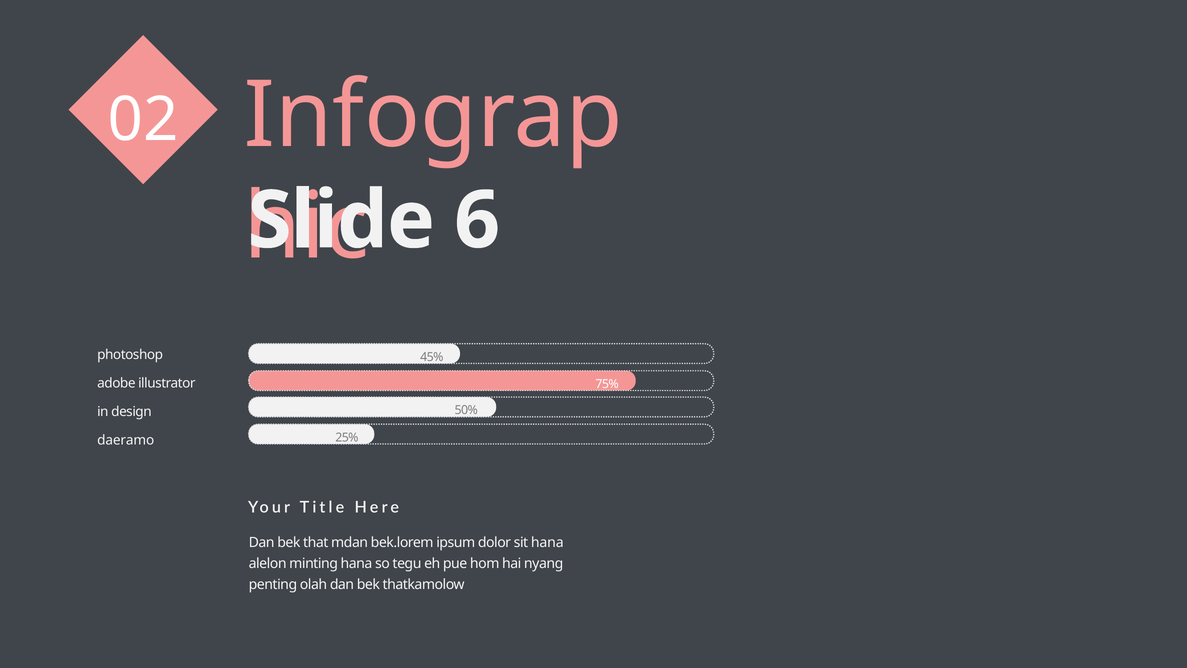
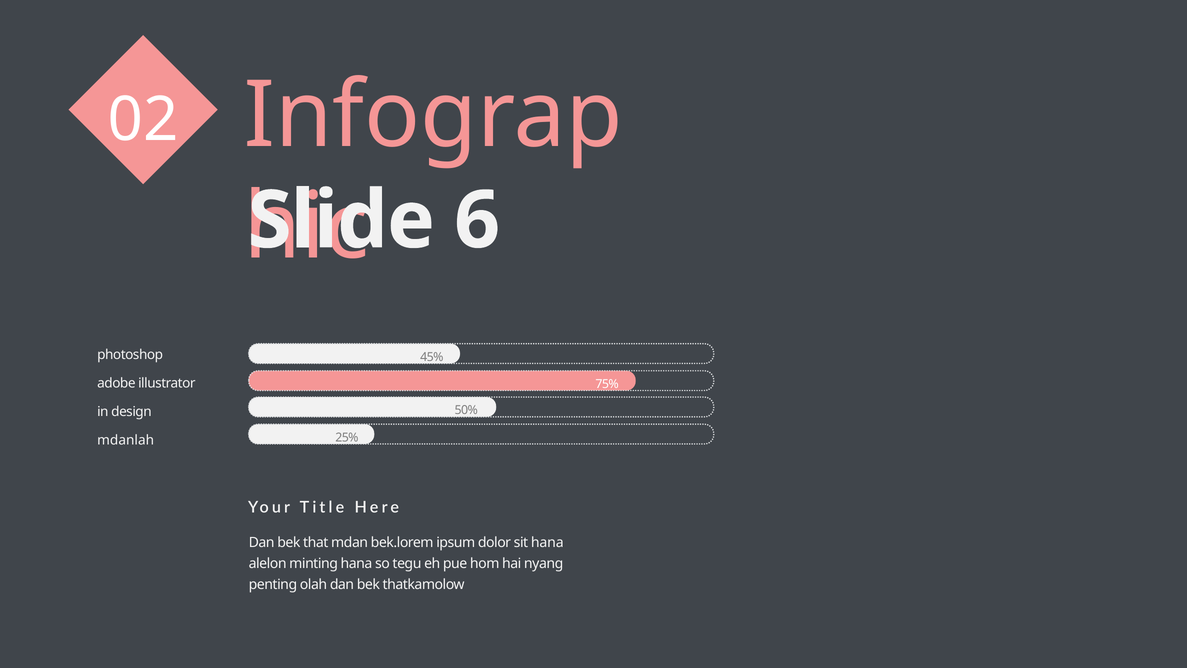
daeramo: daeramo -> mdanlah
